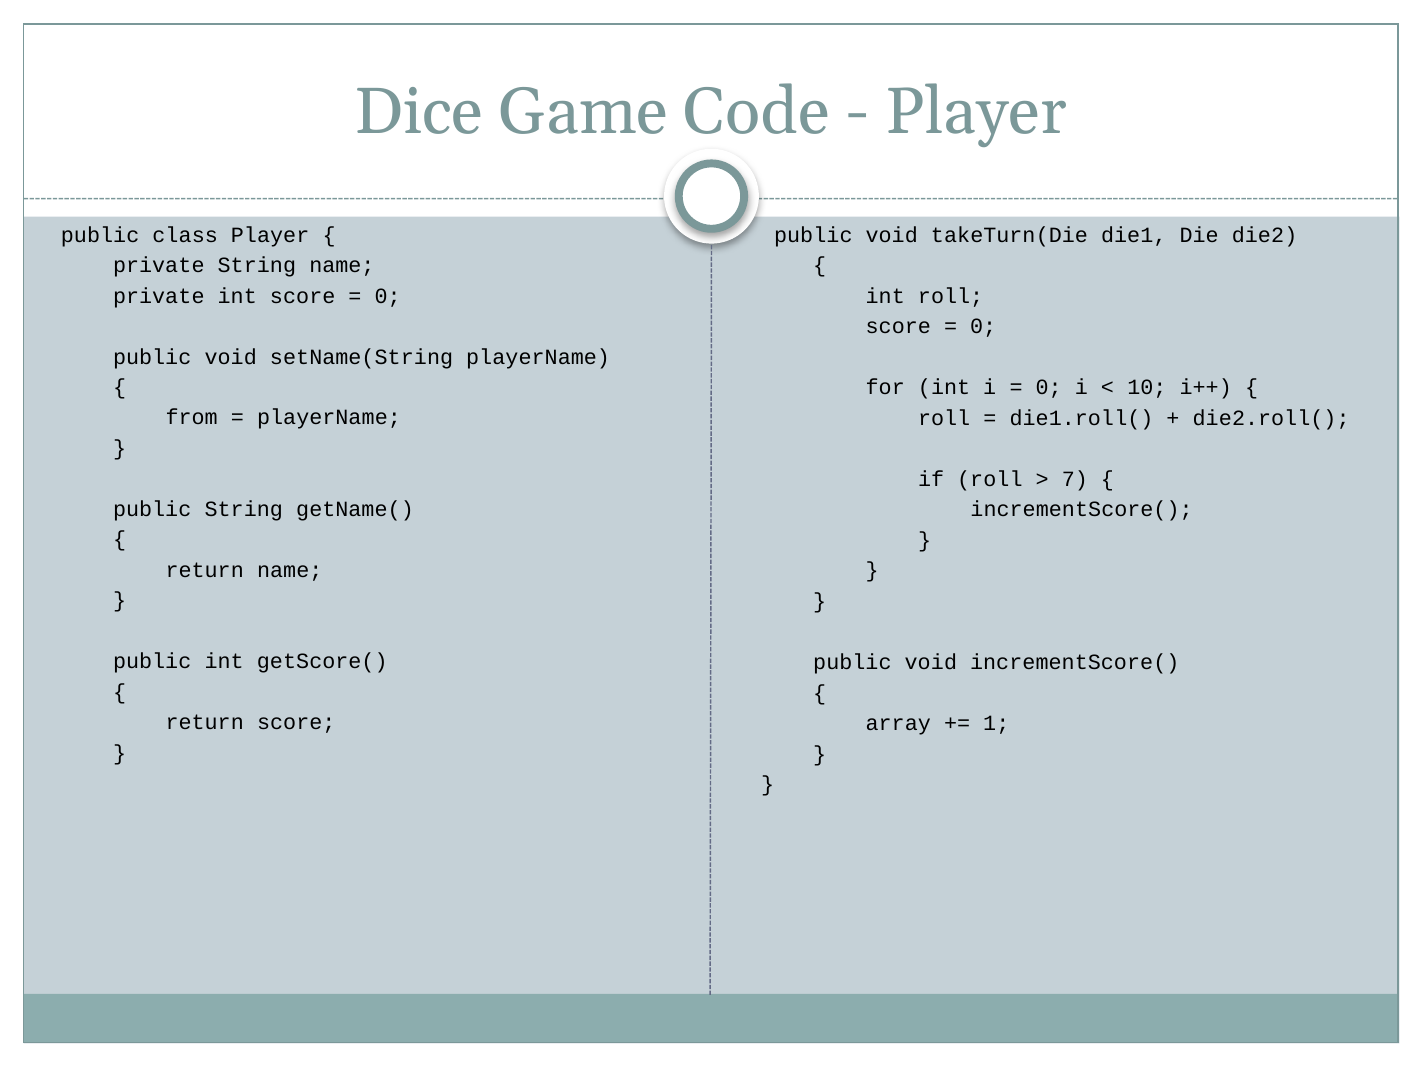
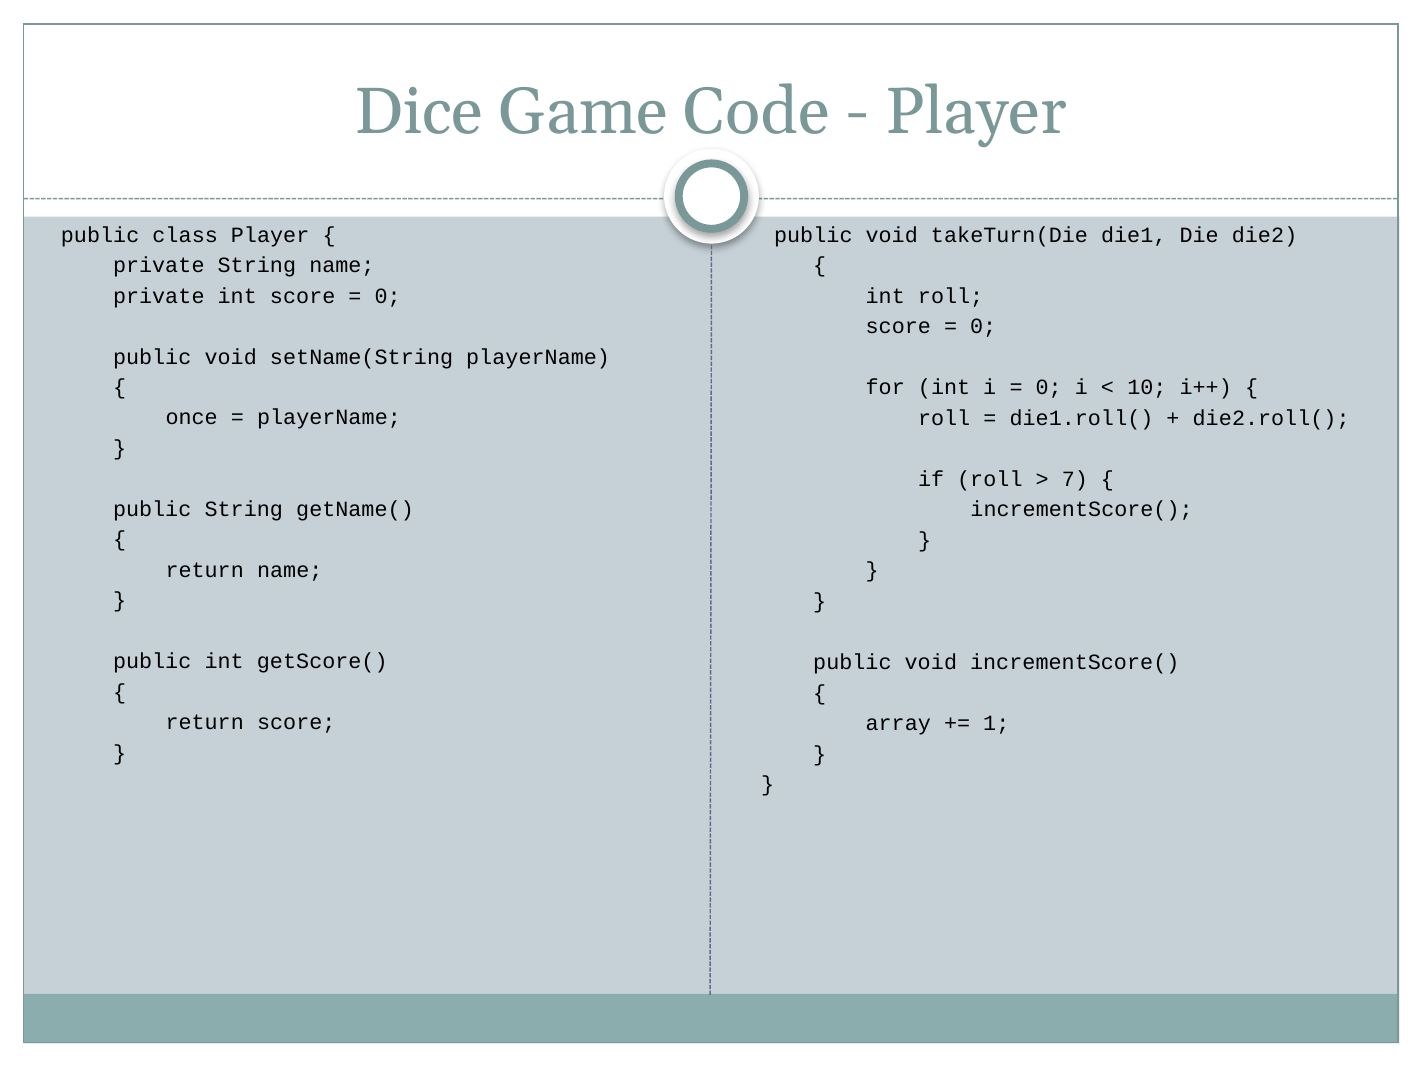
from: from -> once
